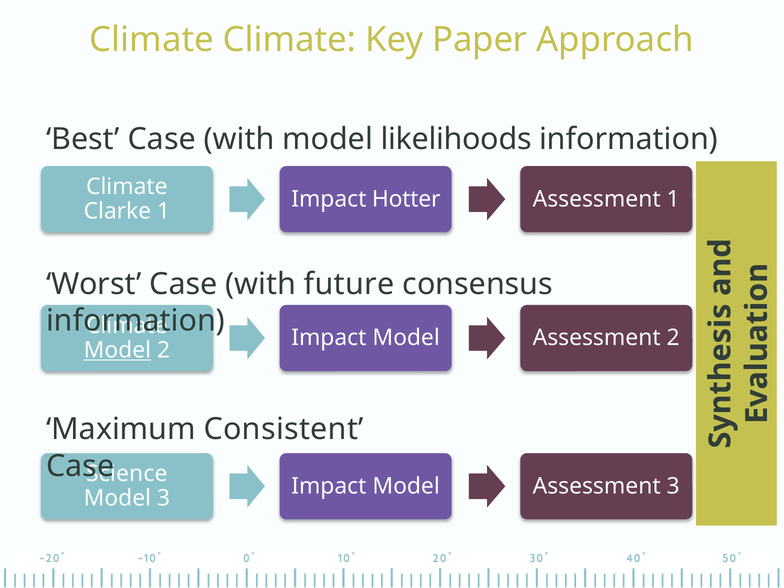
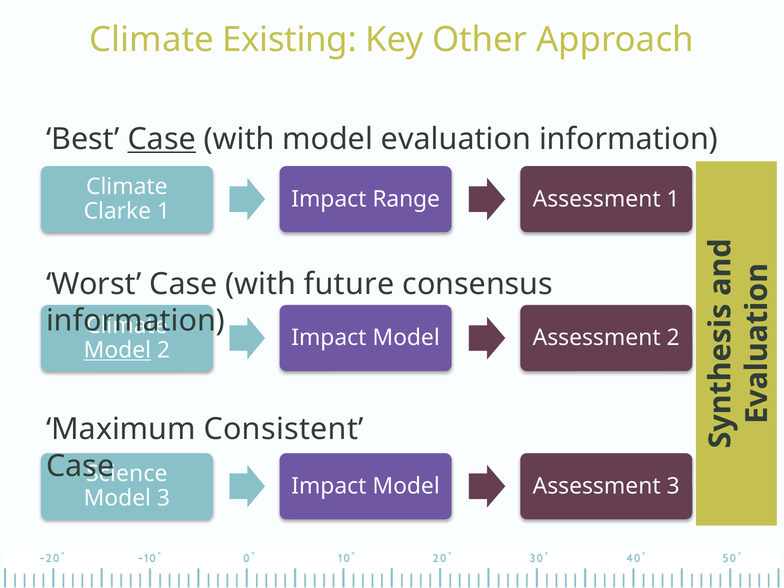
Climate Climate: Climate -> Existing
Paper: Paper -> Other
Case at (162, 139) underline: none -> present
likelihoods: likelihoods -> evaluation
Hotter: Hotter -> Range
